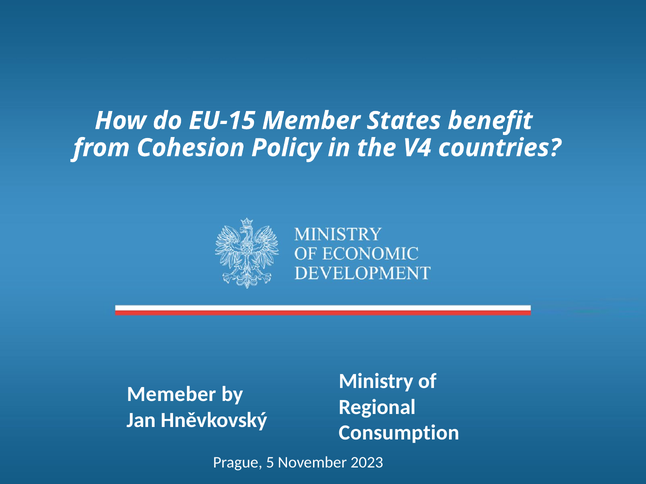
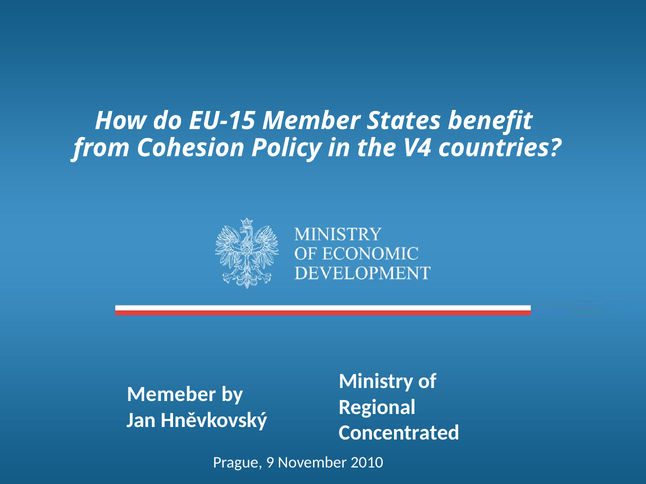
Consumption: Consumption -> Concentrated
5: 5 -> 9
2023: 2023 -> 2010
